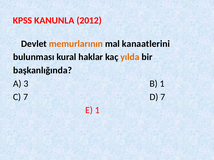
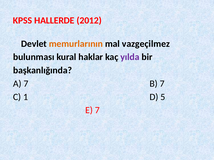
KANUNLA: KANUNLA -> HALLERDE
kanaatlerini: kanaatlerini -> vazgeçilmez
yılda colour: orange -> purple
A 3: 3 -> 7
B 1: 1 -> 7
C 7: 7 -> 1
D 7: 7 -> 5
E 1: 1 -> 7
